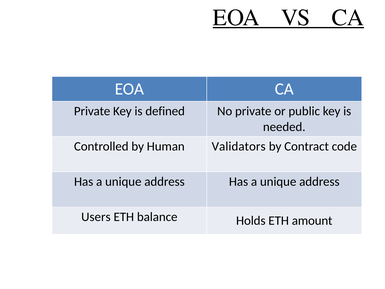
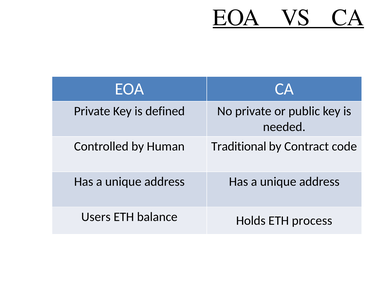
Validators: Validators -> Traditional
amount: amount -> process
